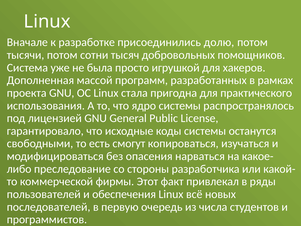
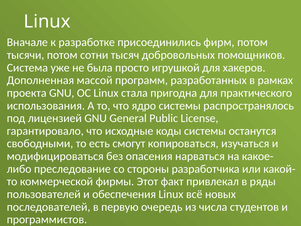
долю: долю -> фирм
